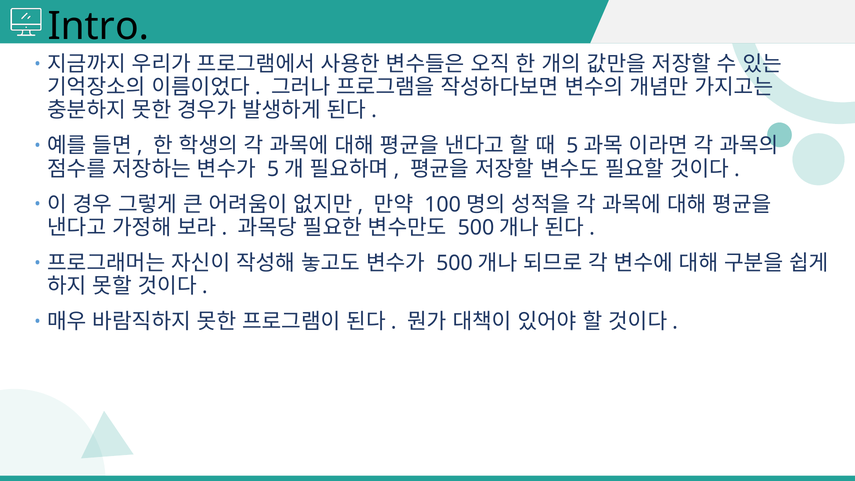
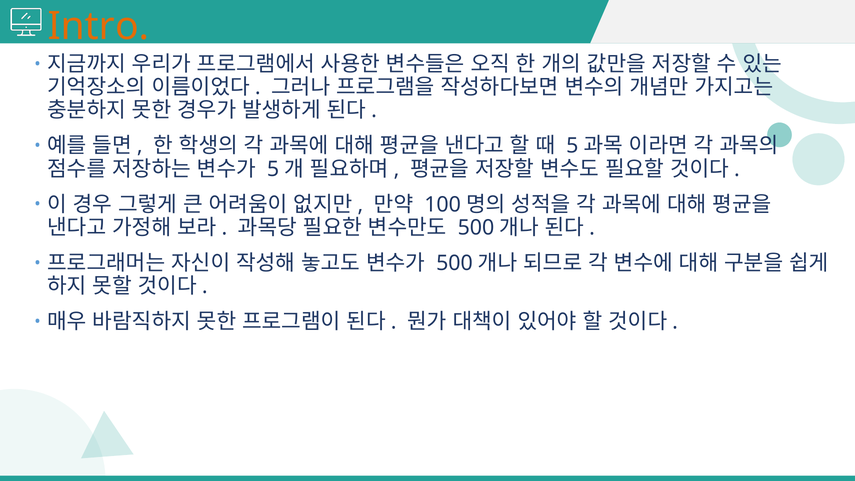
Intro colour: black -> orange
